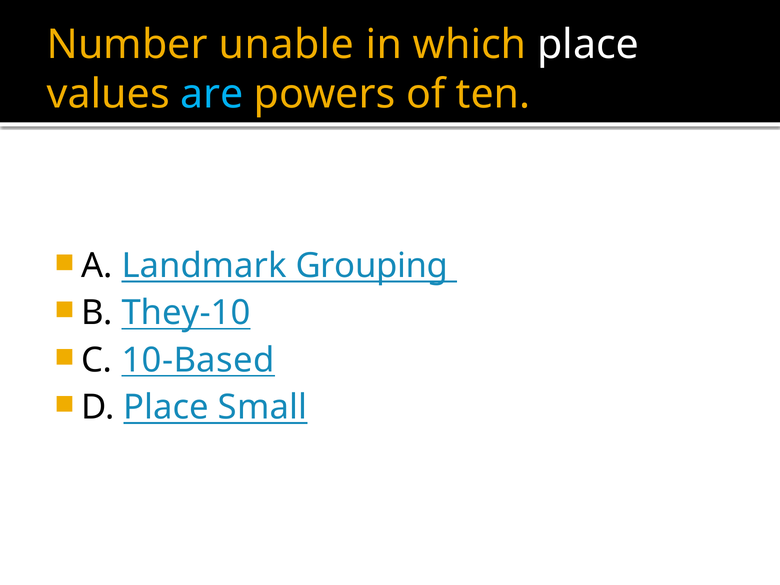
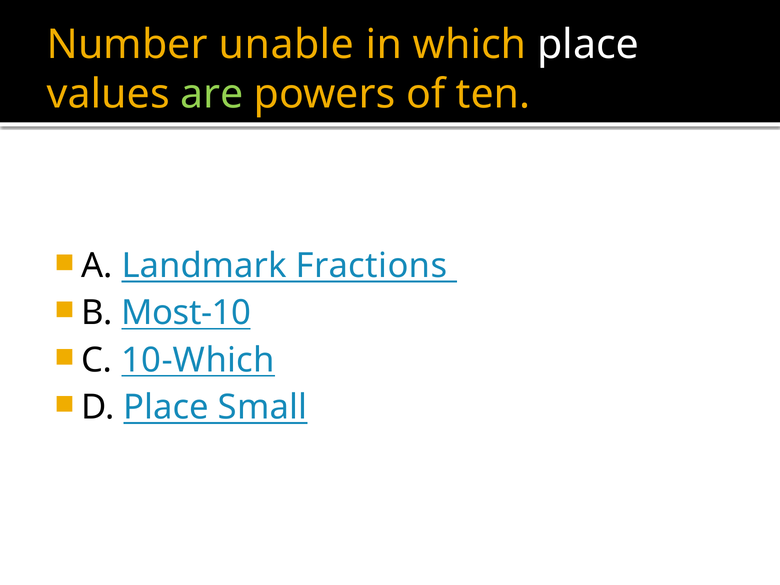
are colour: light blue -> light green
Grouping: Grouping -> Fractions
They-10: They-10 -> Most-10
10-Based: 10-Based -> 10-Which
